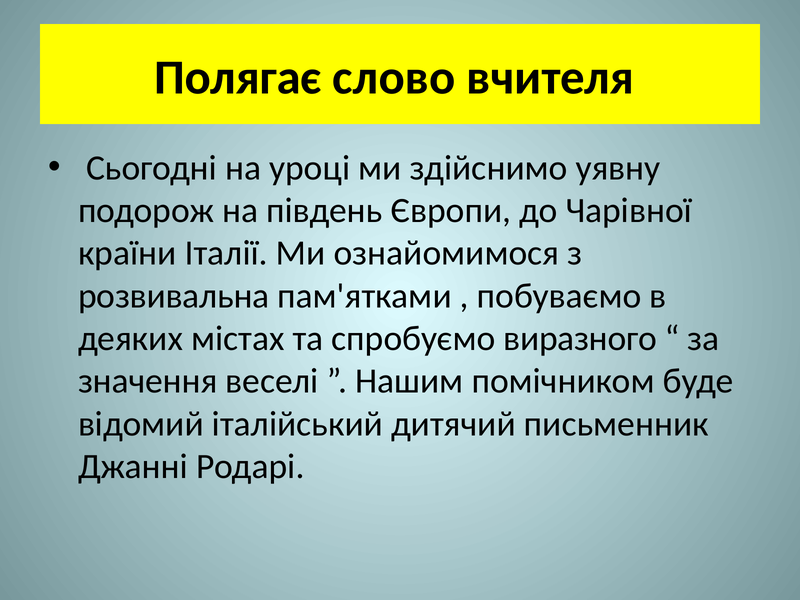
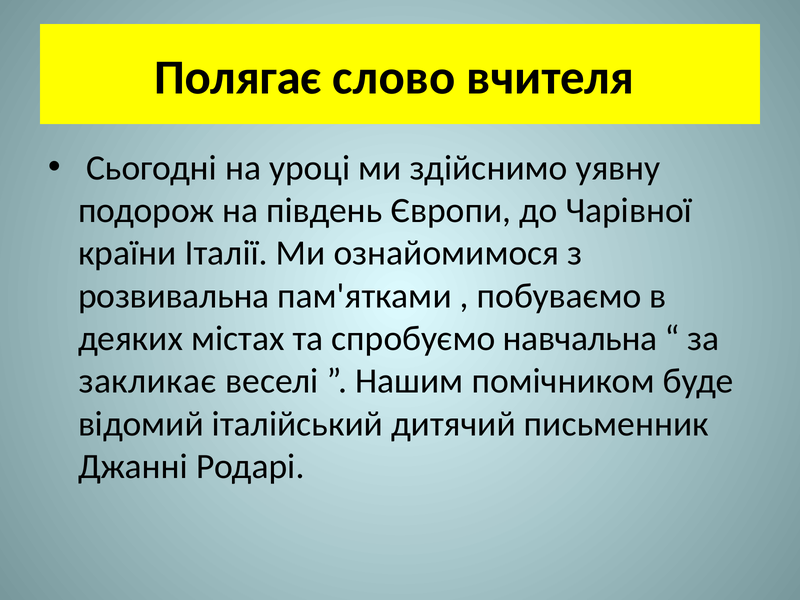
виразного: виразного -> навчальна
значення: значення -> закликає
